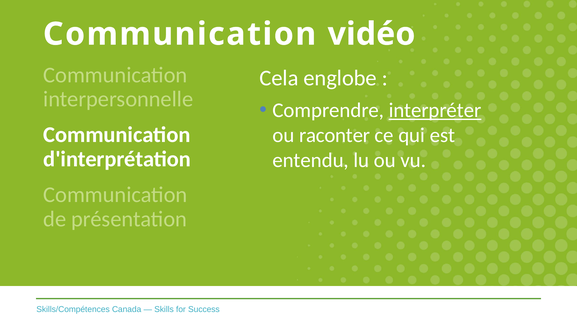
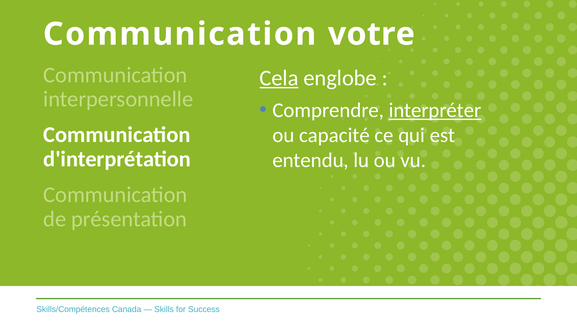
vidéo: vidéo -> votre
Cela underline: none -> present
raconter: raconter -> capacité
